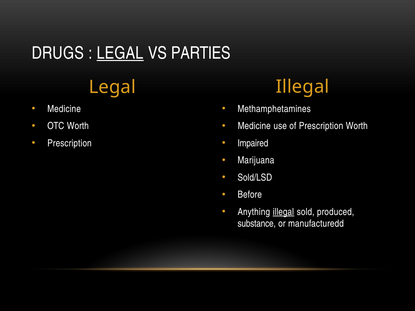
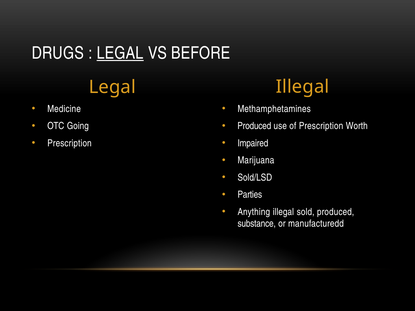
PARTIES: PARTIES -> BEFORE
OTC Worth: Worth -> Going
Medicine at (254, 126): Medicine -> Produced
Before: Before -> Parties
illegal at (283, 212) underline: present -> none
